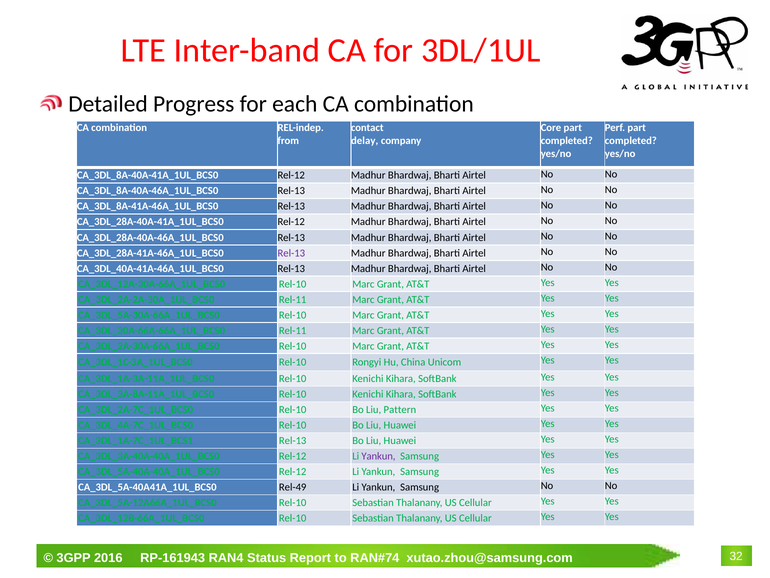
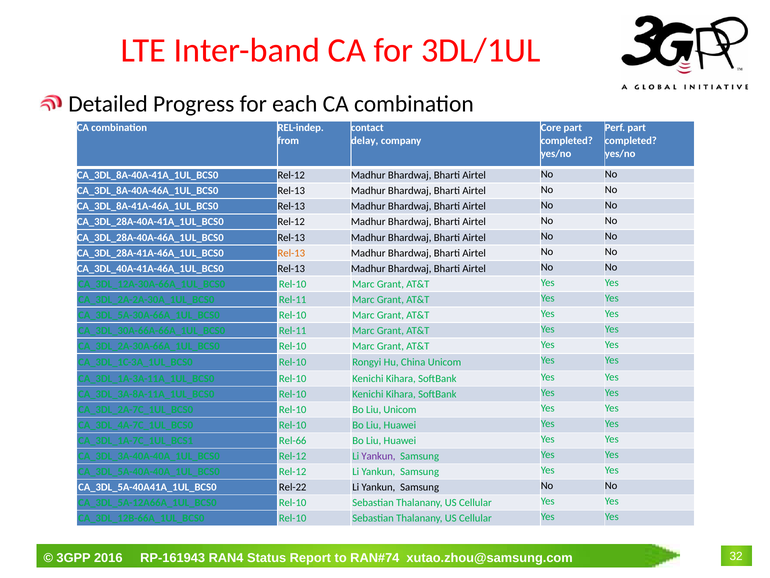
Rel-13 at (291, 253) colour: purple -> orange
Liu Pattern: Pattern -> Unicom
Rel-13 at (293, 440): Rel-13 -> Rel-66
Rel-49: Rel-49 -> Rel-22
